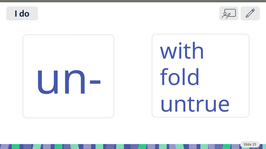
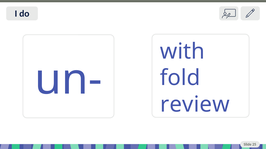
untrue: untrue -> review
